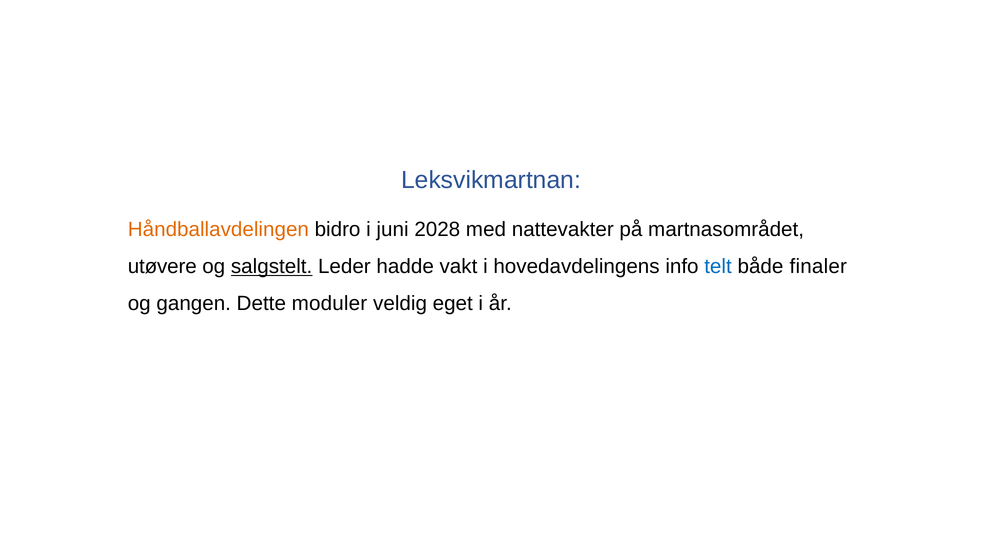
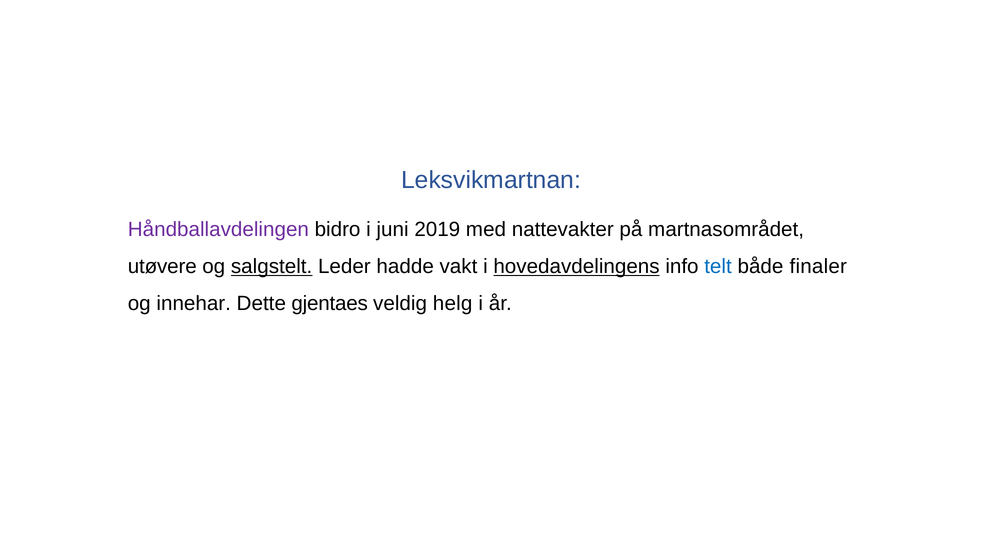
Håndballavdelingen colour: orange -> purple
2028: 2028 -> 2019
hovedavdelingens underline: none -> present
gangen: gangen -> innehar
moduler: moduler -> gjentaes
eget: eget -> helg
